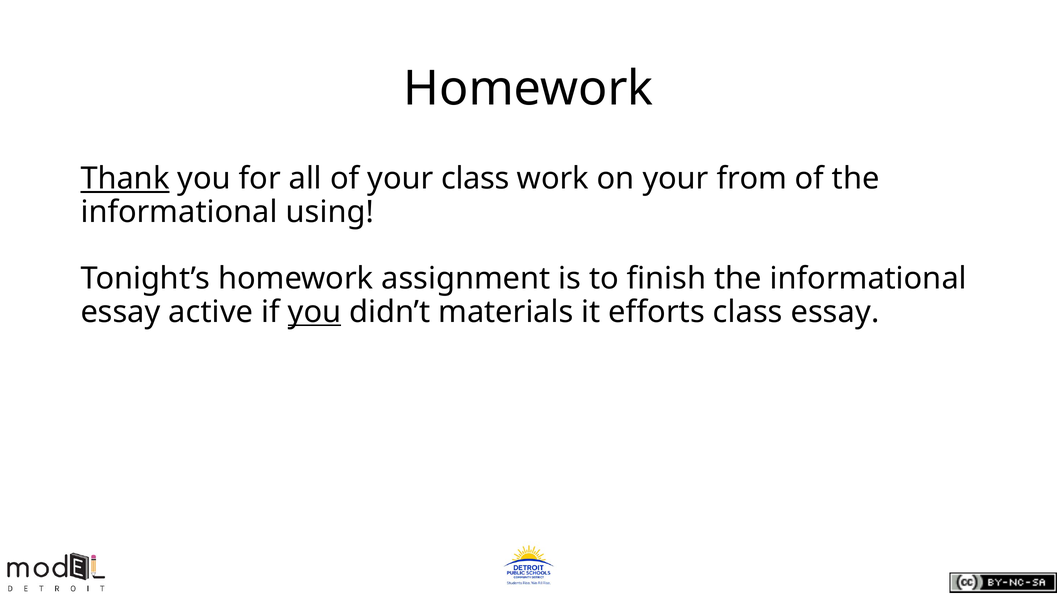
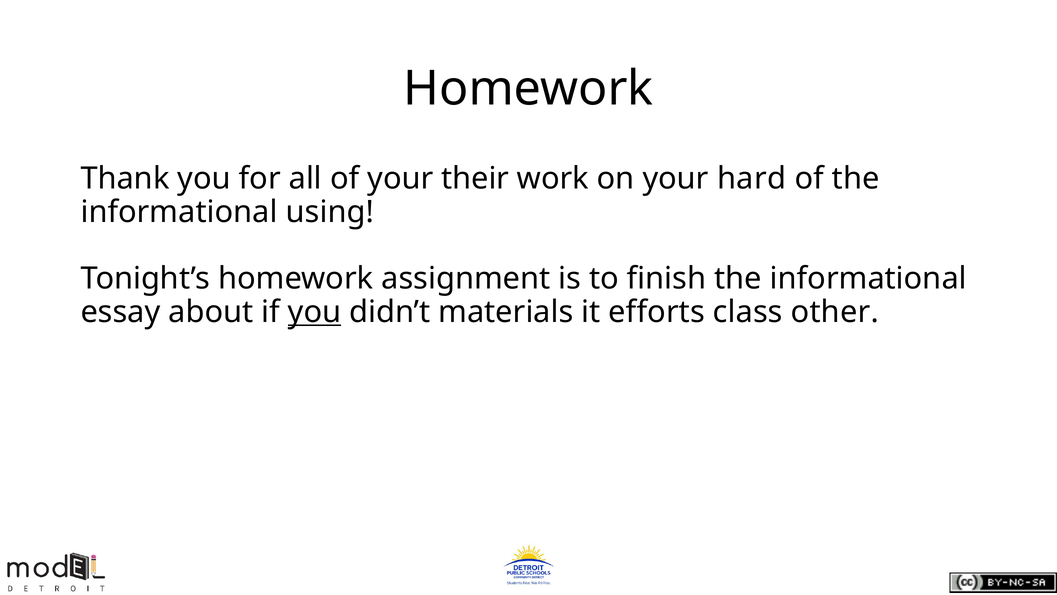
Thank underline: present -> none
your class: class -> their
from: from -> hard
active: active -> about
class essay: essay -> other
